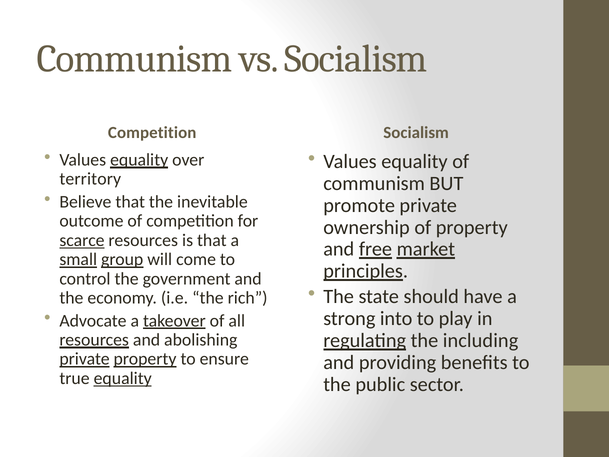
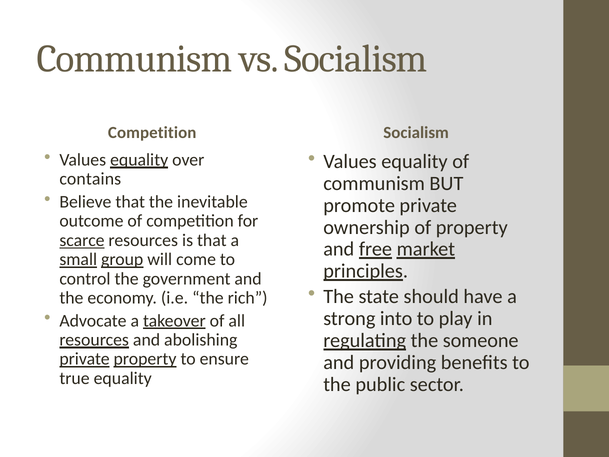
territory: territory -> contains
including: including -> someone
equality at (123, 378) underline: present -> none
